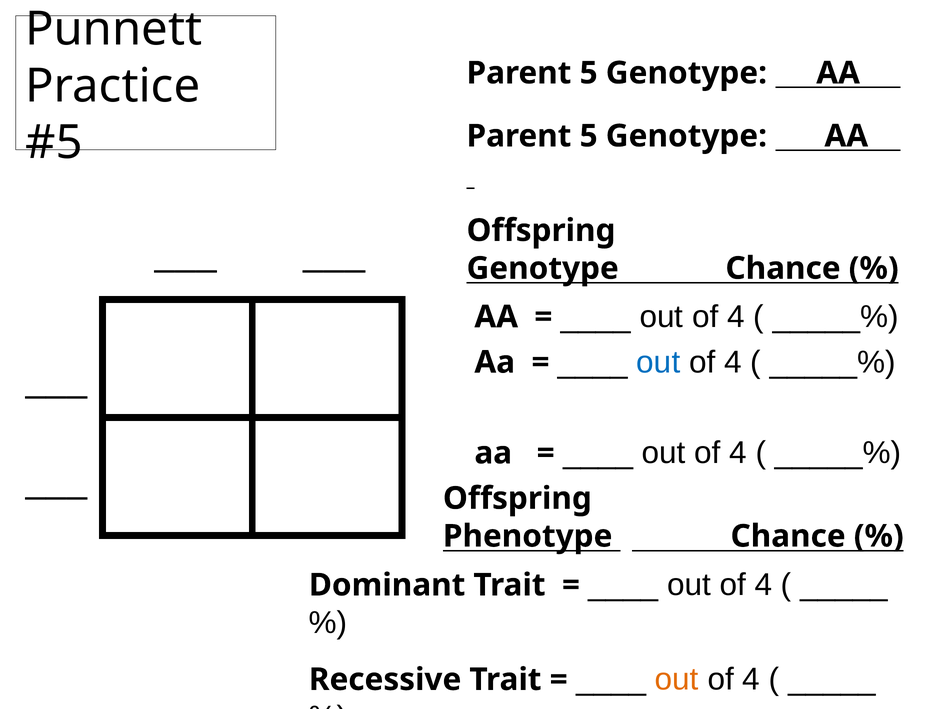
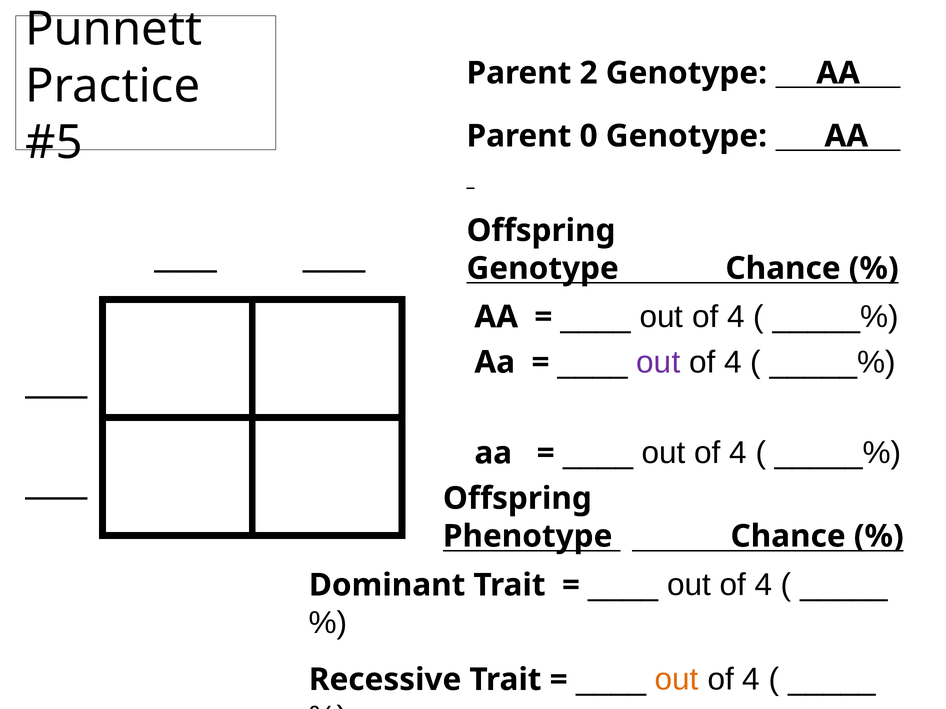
5 at (589, 73): 5 -> 2
5 at (589, 136): 5 -> 0
out at (658, 363) colour: blue -> purple
